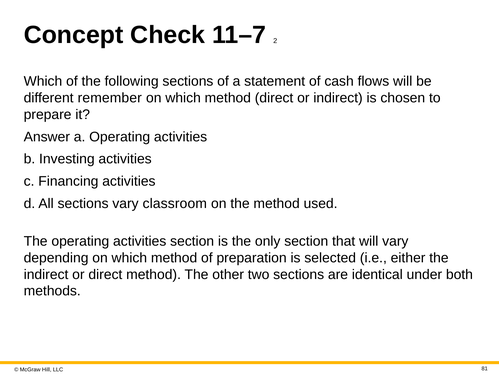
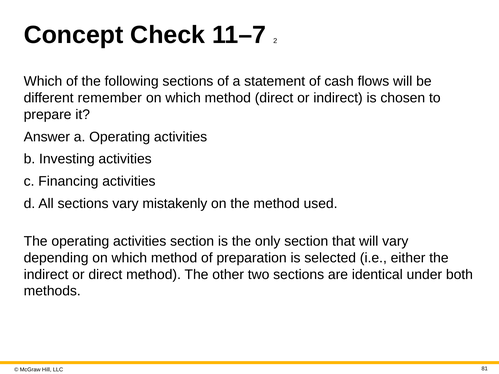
classroom: classroom -> mistakenly
